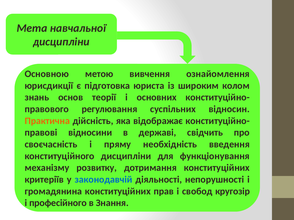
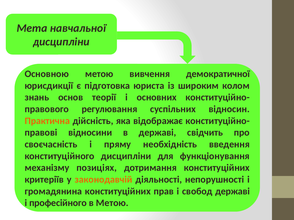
ознайомлення: ознайомлення -> демократичної
розвитку: розвитку -> позиціях
законодавчій colour: blue -> orange
свобод кругозір: кругозір -> державі
в Знання: Знання -> Метою
